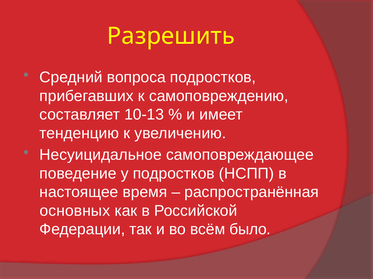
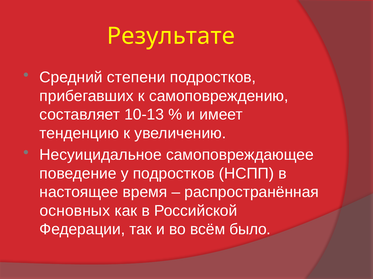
Разрешить: Разрешить -> Результате
вопроса: вопроса -> степени
